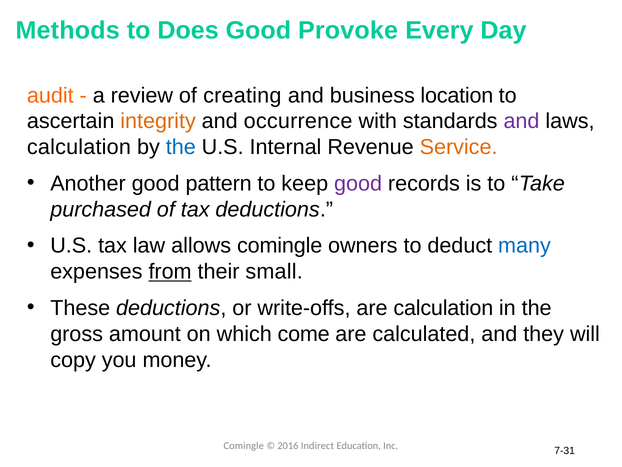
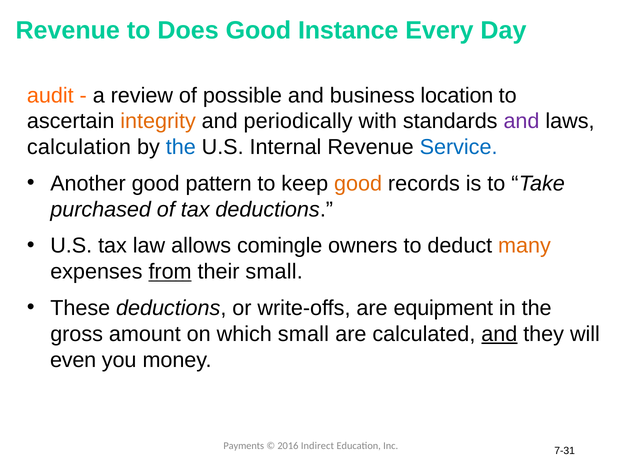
Methods at (68, 30): Methods -> Revenue
Provoke: Provoke -> Instance
creating: creating -> possible
occurrence: occurrence -> periodically
Service colour: orange -> blue
good at (358, 183) colour: purple -> orange
many colour: blue -> orange
are calculation: calculation -> equipment
which come: come -> small
and at (499, 334) underline: none -> present
copy: copy -> even
Comingle at (244, 445): Comingle -> Payments
